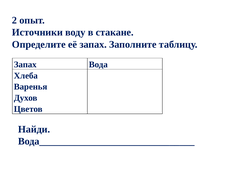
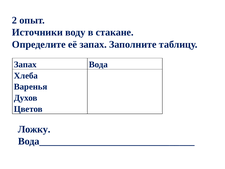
Найди: Найди -> Ложку
